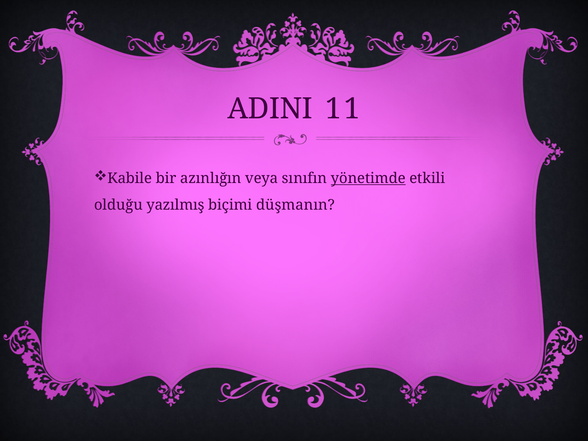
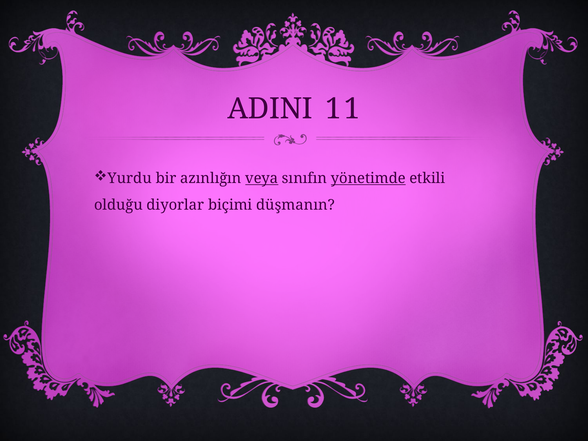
Kabile: Kabile -> Yurdu
veya underline: none -> present
yazılmış: yazılmış -> diyorlar
